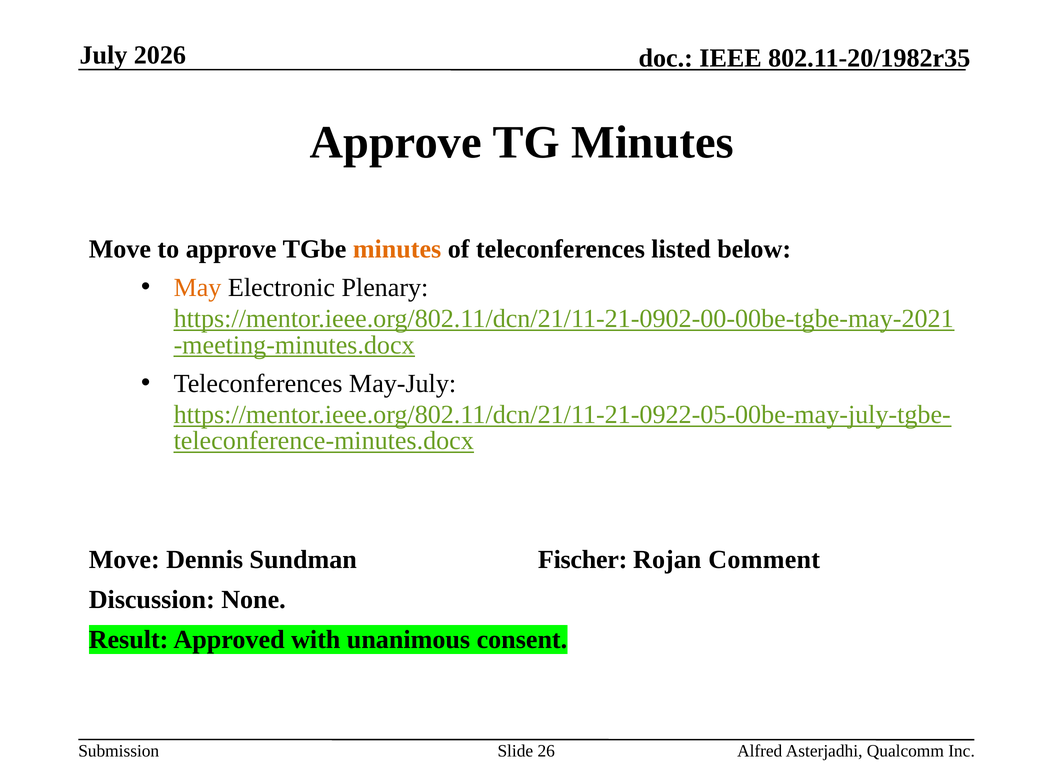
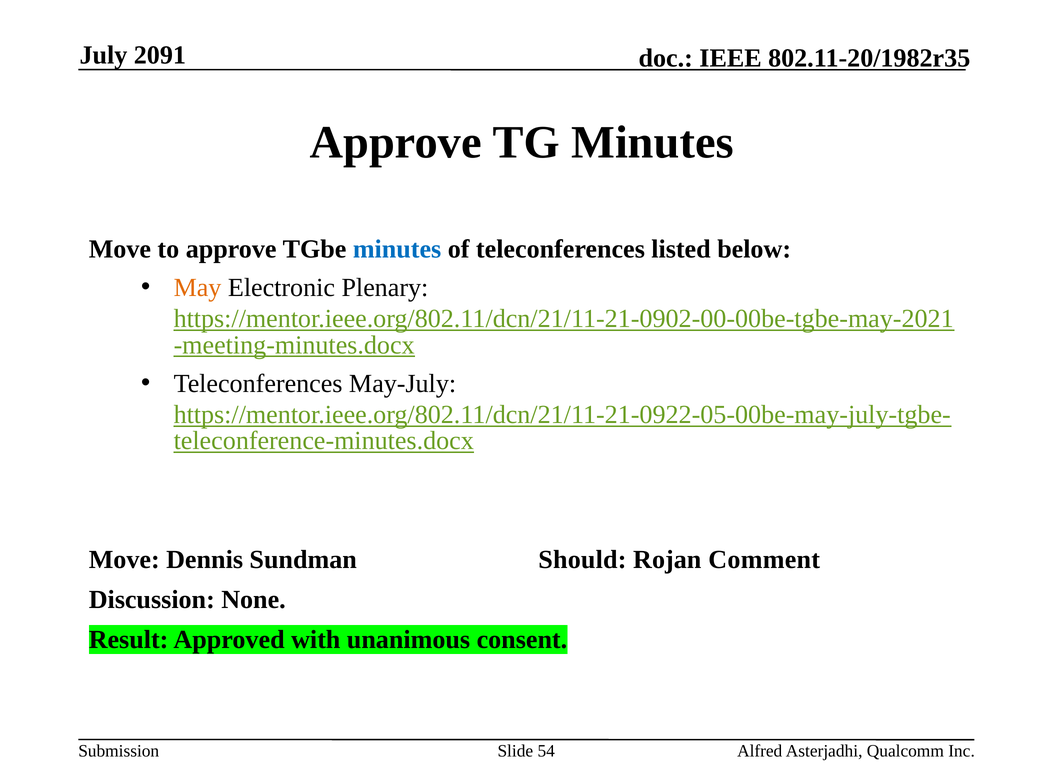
2026: 2026 -> 2091
minutes at (397, 249) colour: orange -> blue
Fischer: Fischer -> Should
26: 26 -> 54
